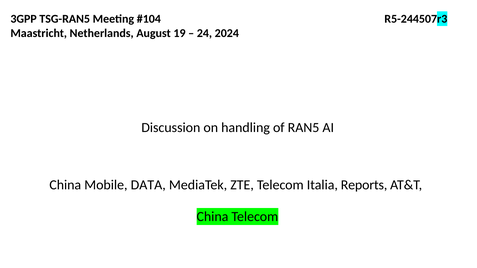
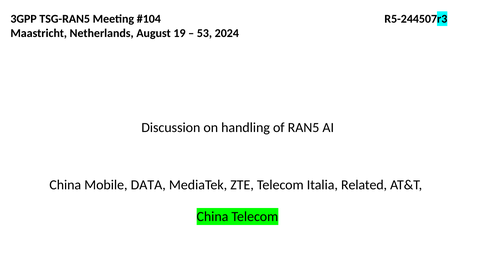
24: 24 -> 53
Reports: Reports -> Related
